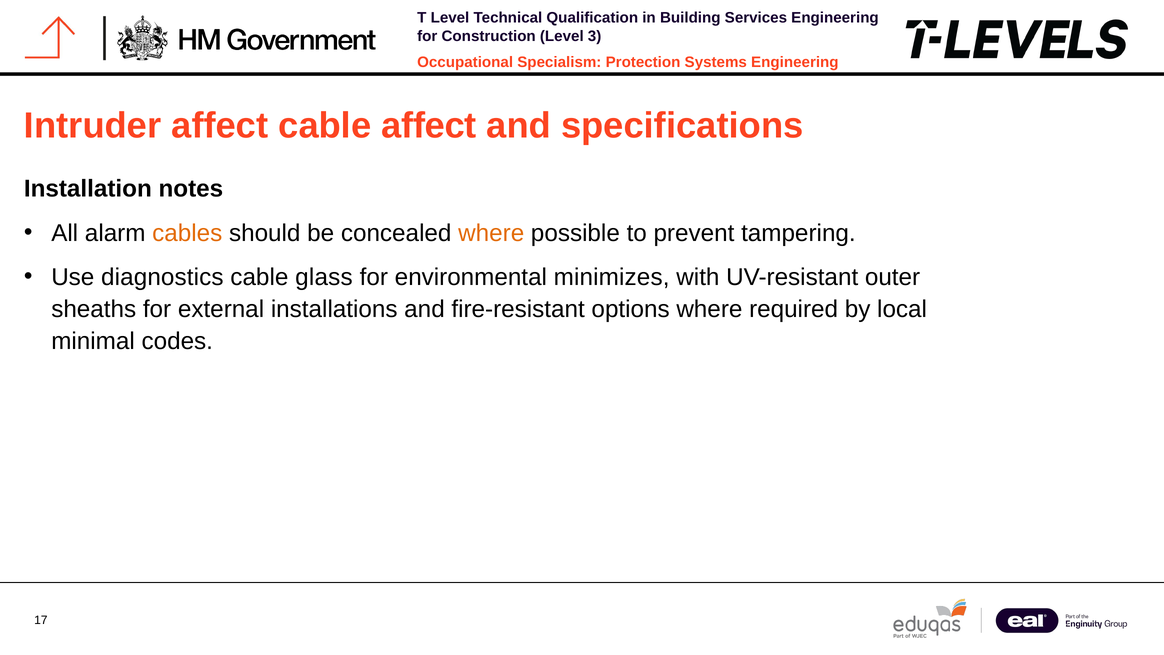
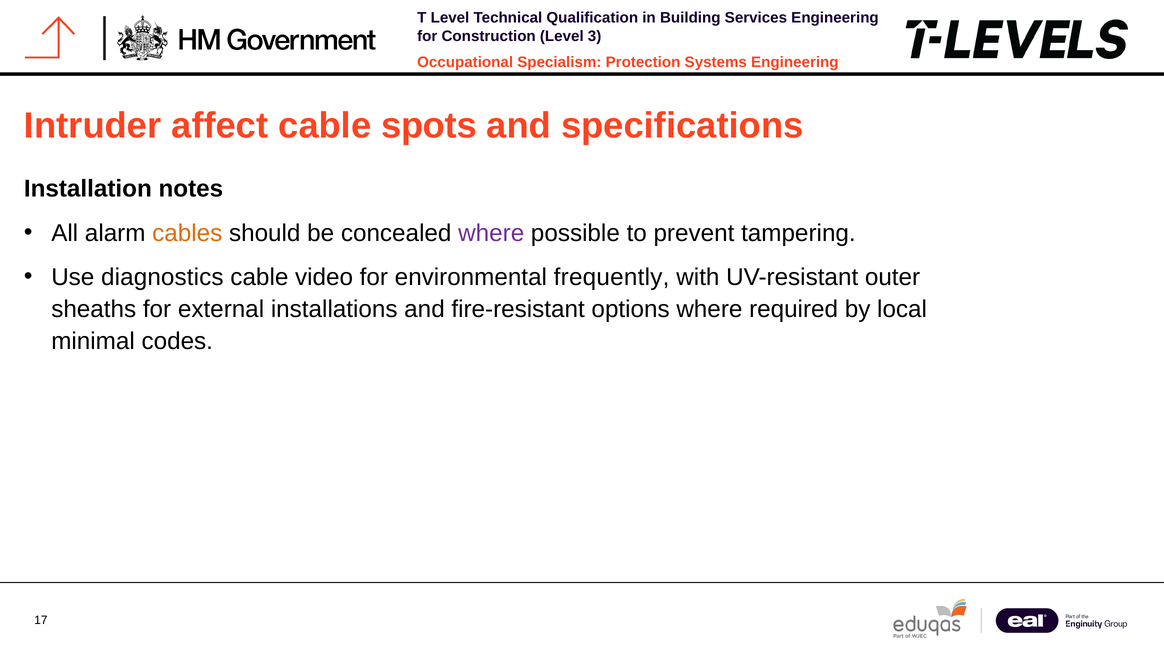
cable affect: affect -> spots
where at (491, 233) colour: orange -> purple
glass: glass -> video
minimizes: minimizes -> frequently
